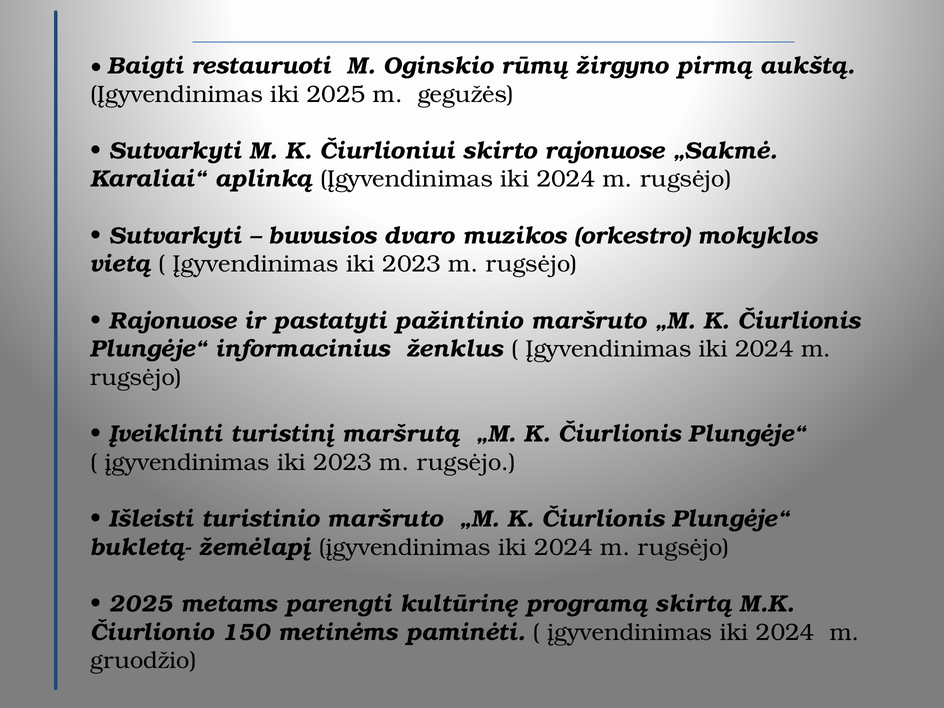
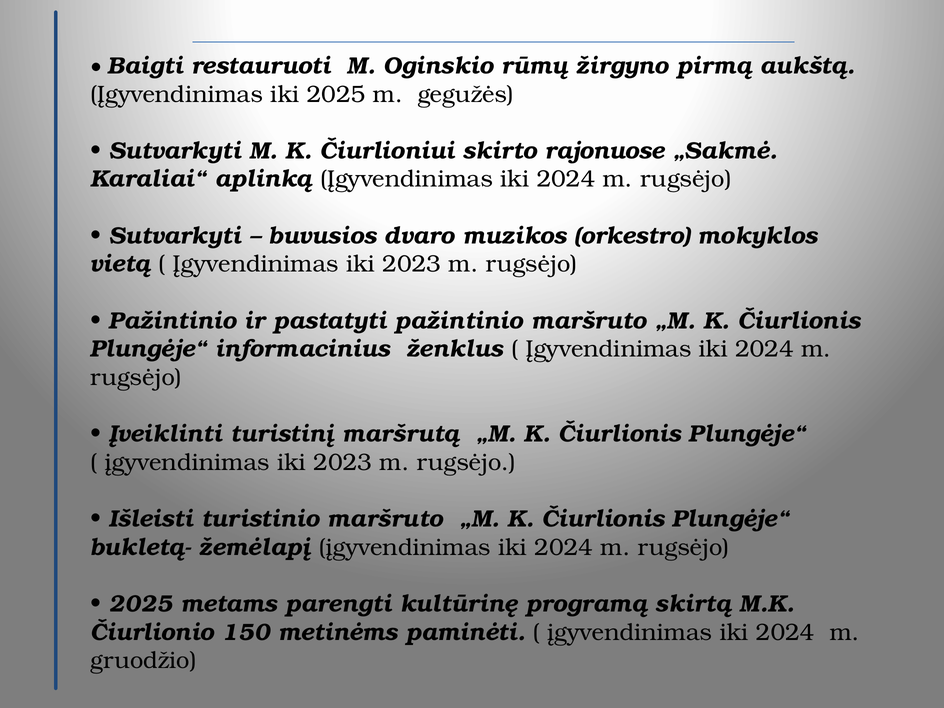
Rajonuose at (173, 321): Rajonuose -> Pažintinio
